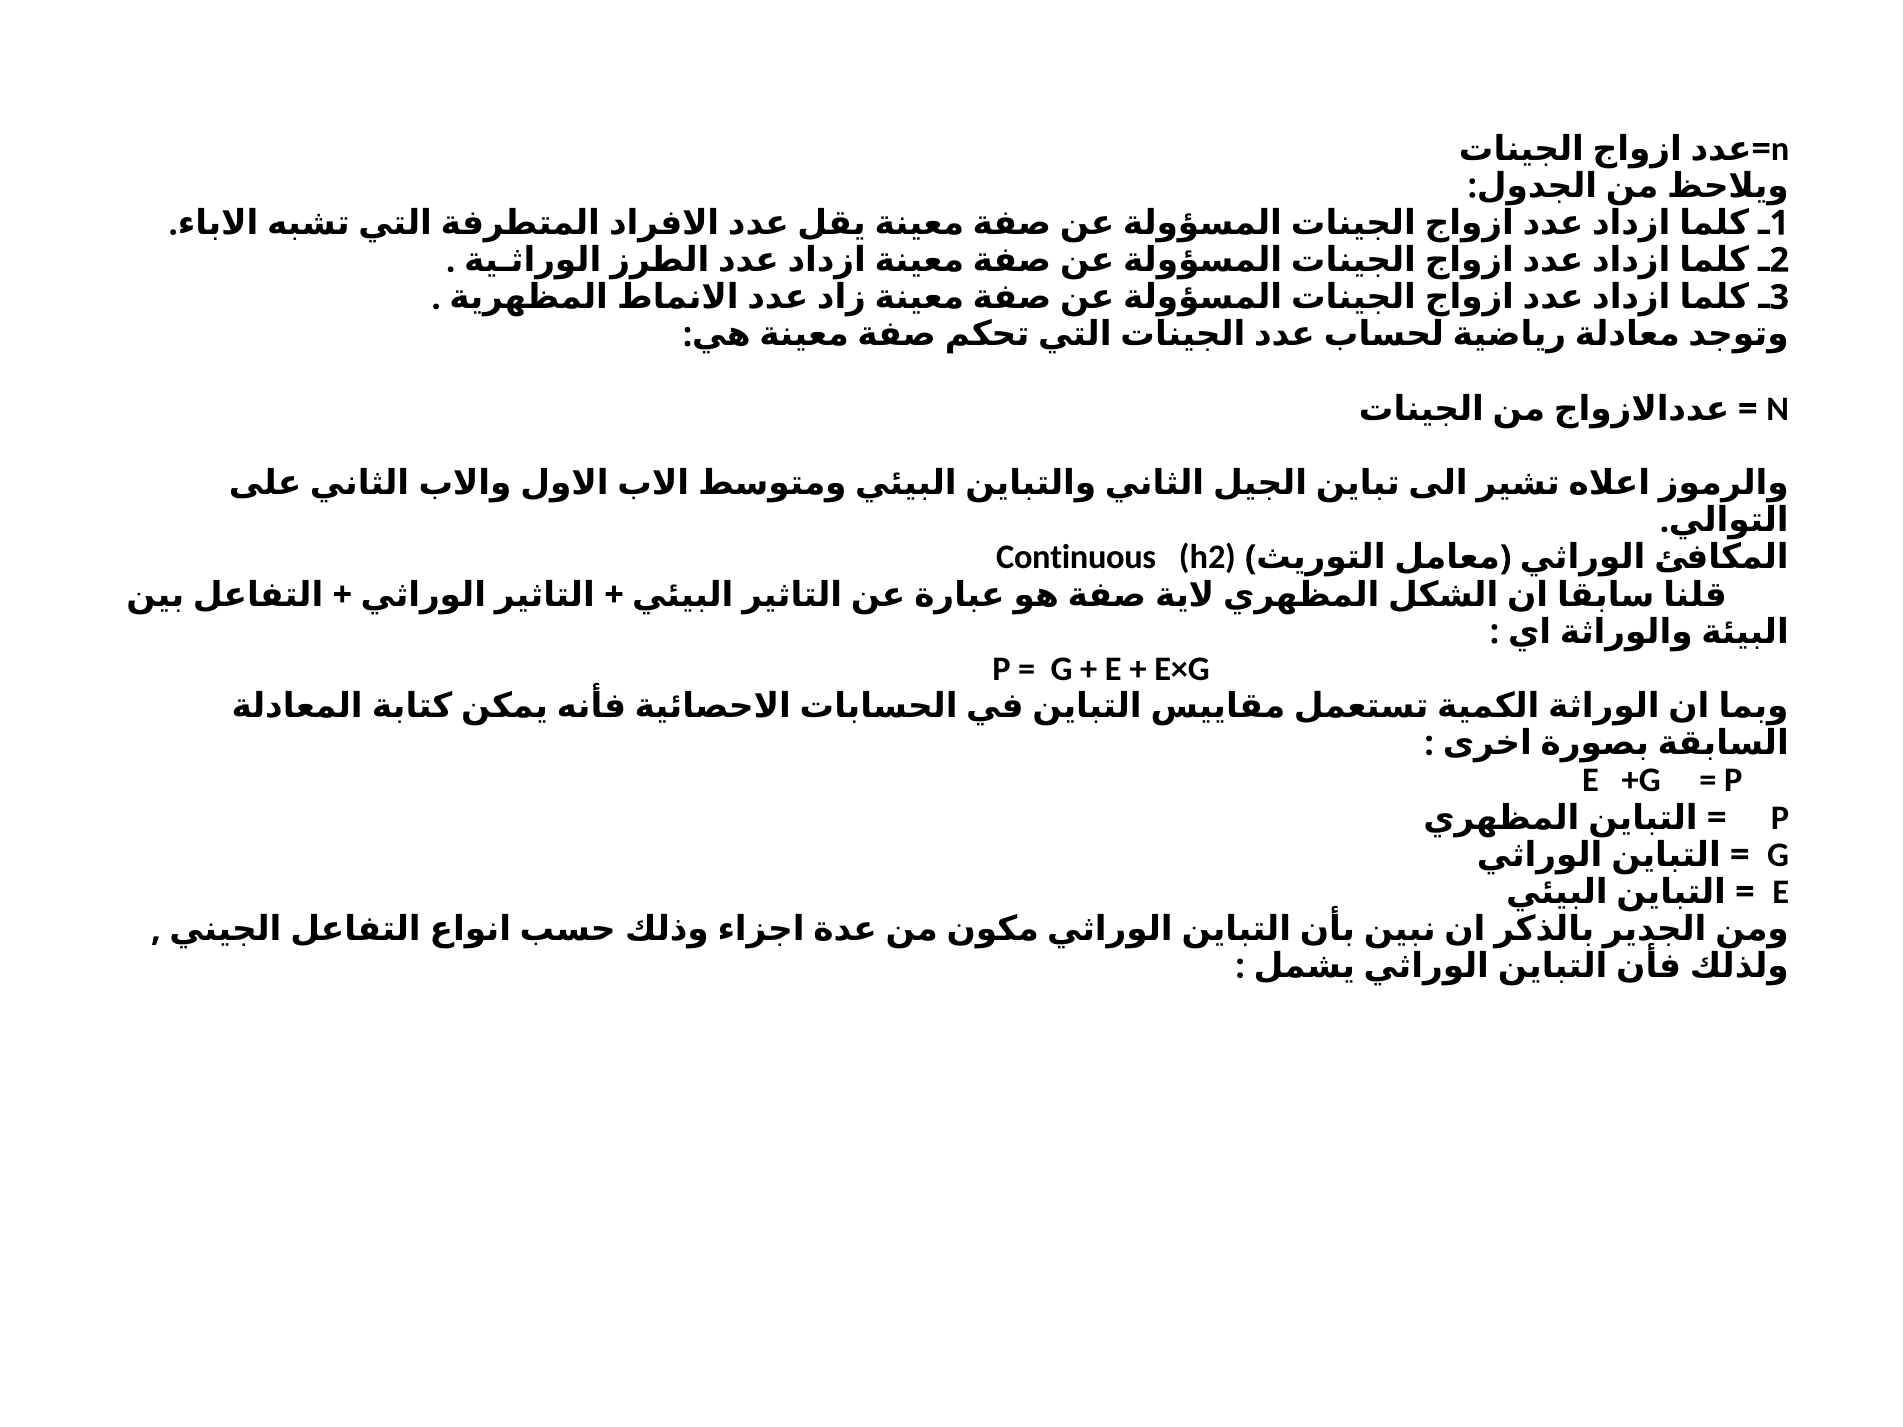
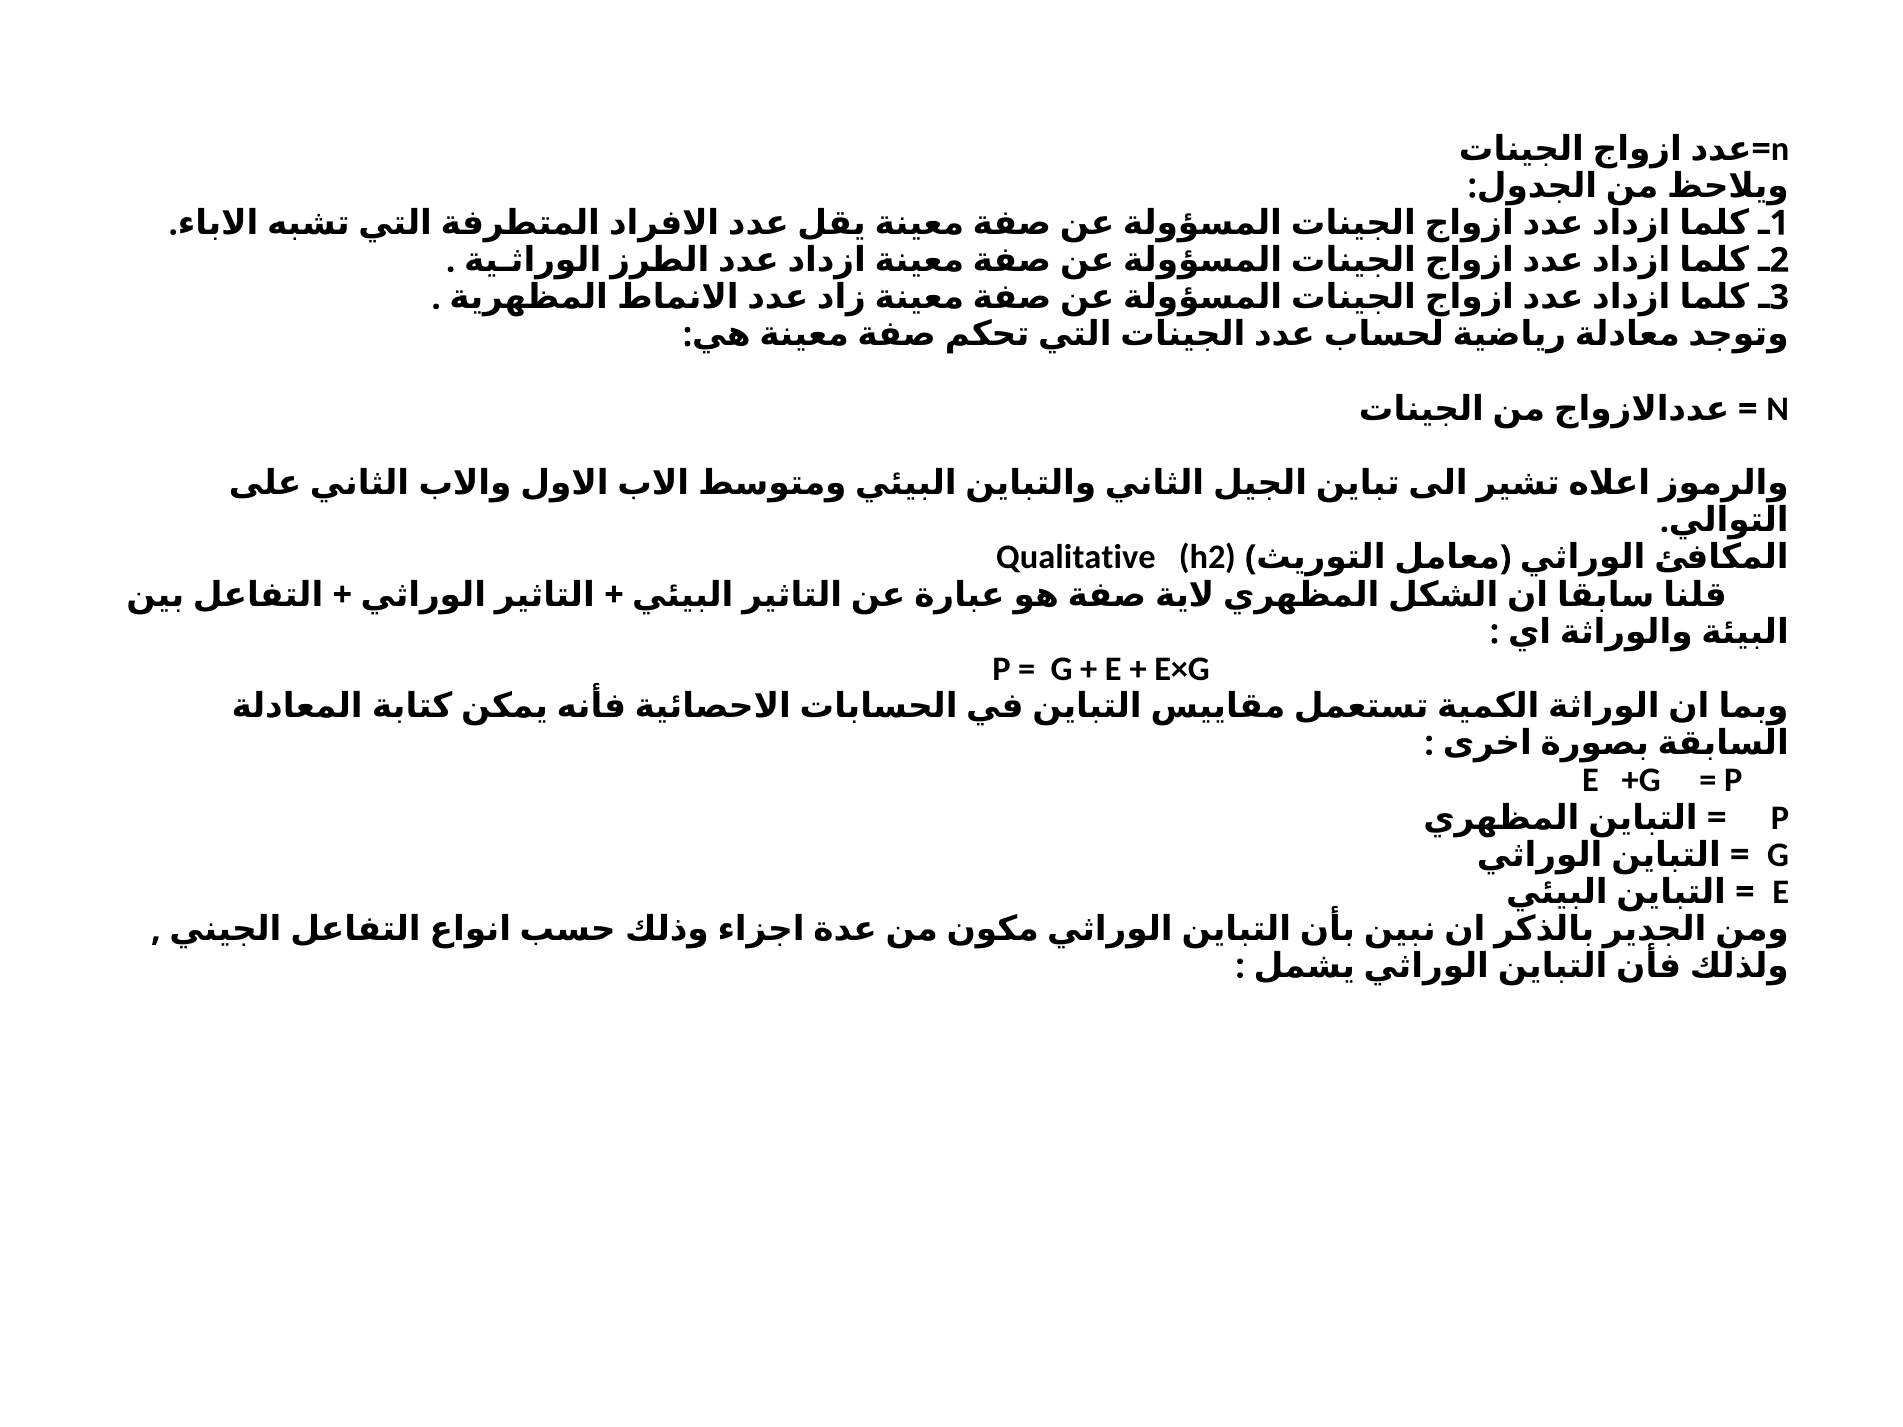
Continuous: Continuous -> Qualitative
